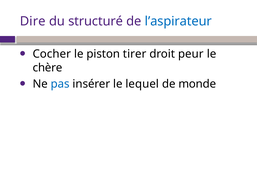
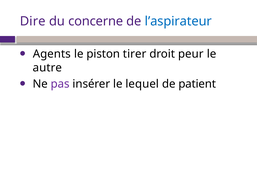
structuré: structuré -> concerne
Cocher: Cocher -> Agents
chère: chère -> autre
pas colour: blue -> purple
monde: monde -> patient
